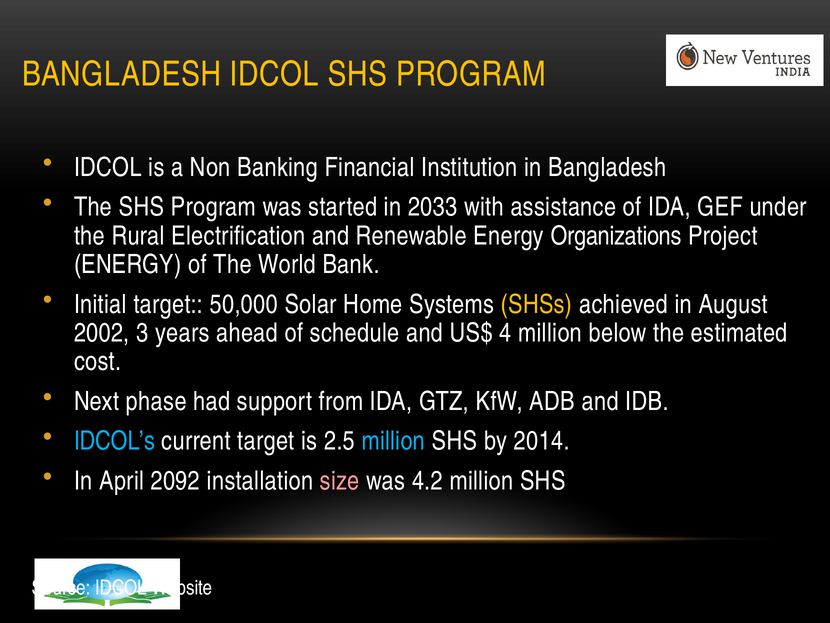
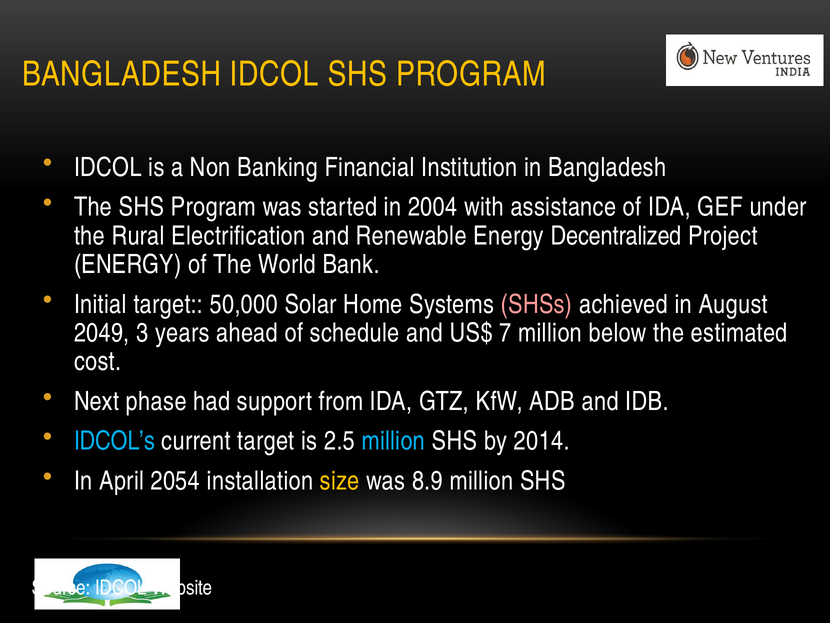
2033: 2033 -> 2004
Organizations: Organizations -> Decentralized
SHSs colour: yellow -> pink
2002: 2002 -> 2049
4: 4 -> 7
2092: 2092 -> 2054
size colour: pink -> yellow
4.2: 4.2 -> 8.9
